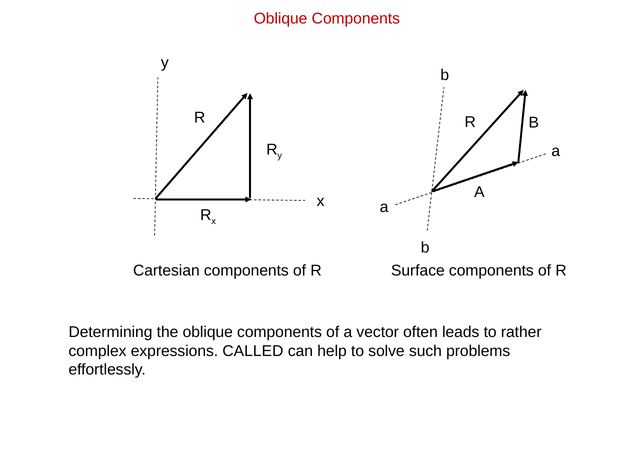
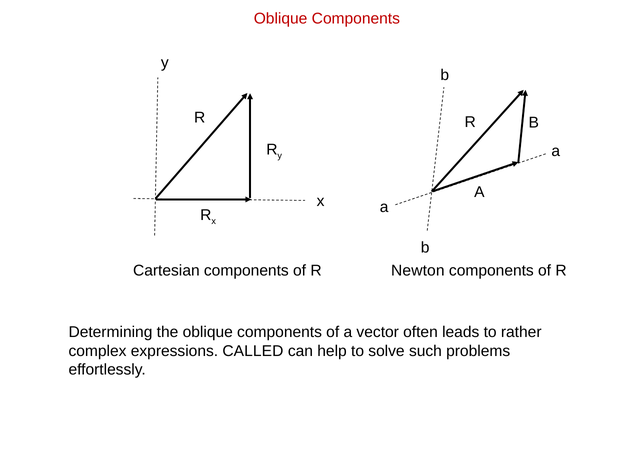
Surface: Surface -> Newton
